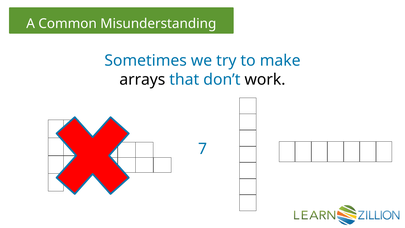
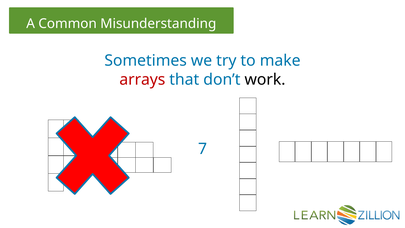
arrays colour: black -> red
